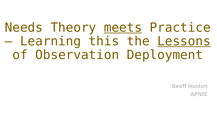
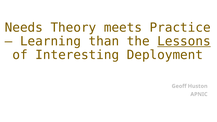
meets underline: present -> none
this: this -> than
Observation: Observation -> Interesting
